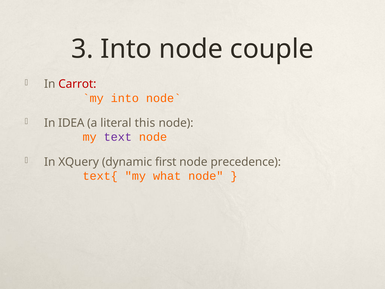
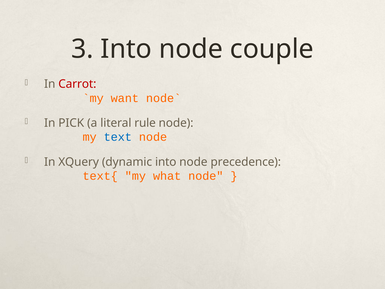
into at (125, 98): into -> want
IDEA: IDEA -> PICK
this: this -> rule
text colour: purple -> blue
dynamic first: first -> into
